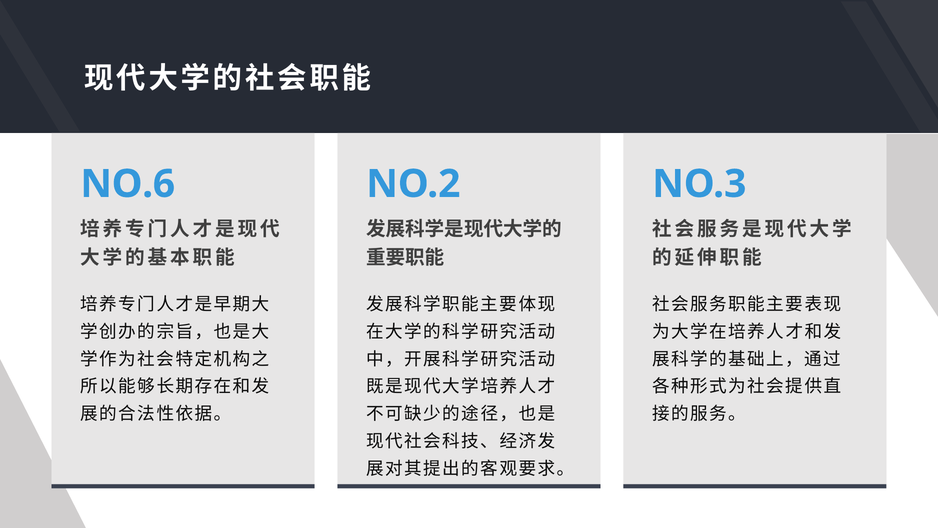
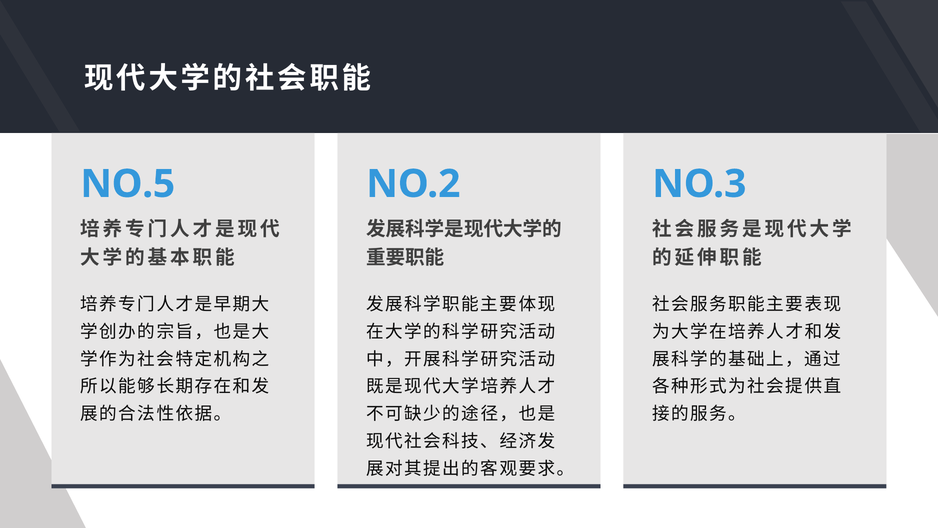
NO.6: NO.6 -> NO.5
